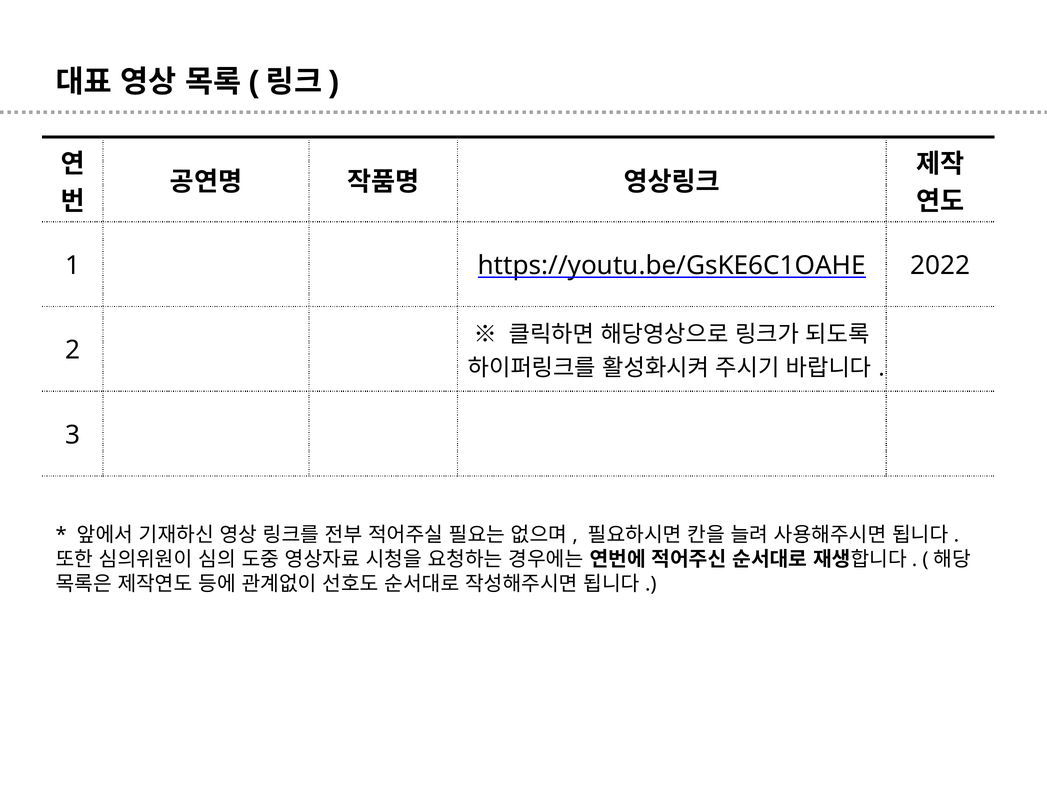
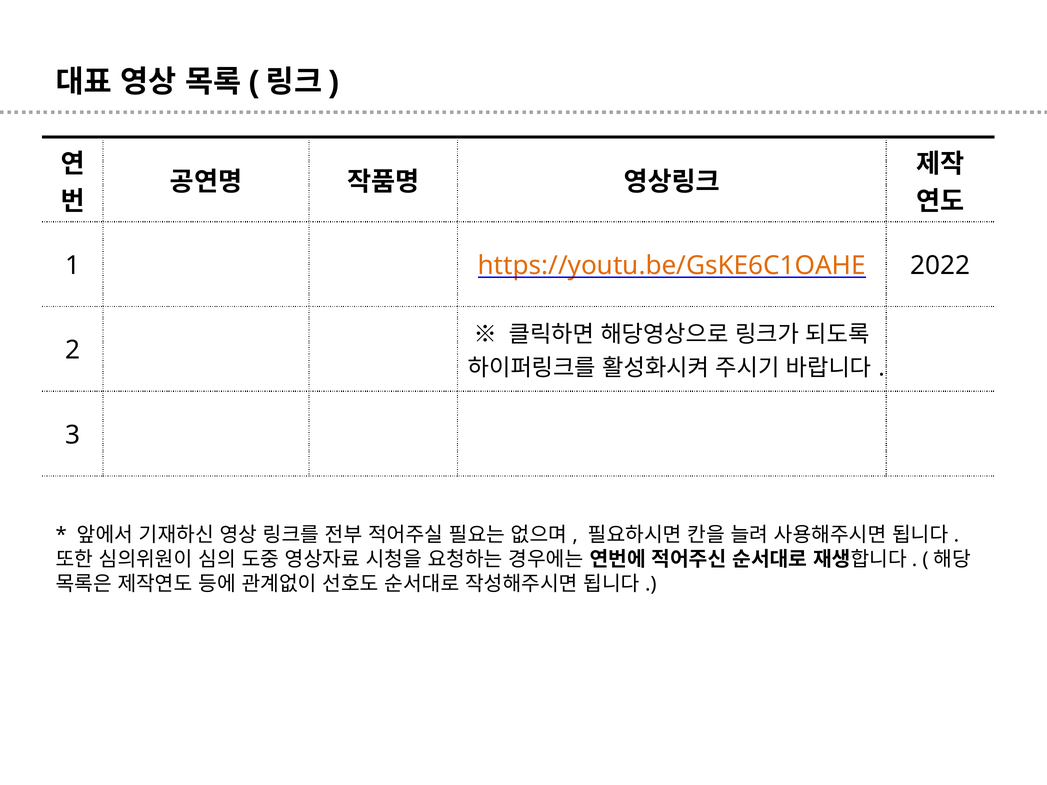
https://youtu.be/GsKE6C1OAHE colour: black -> orange
